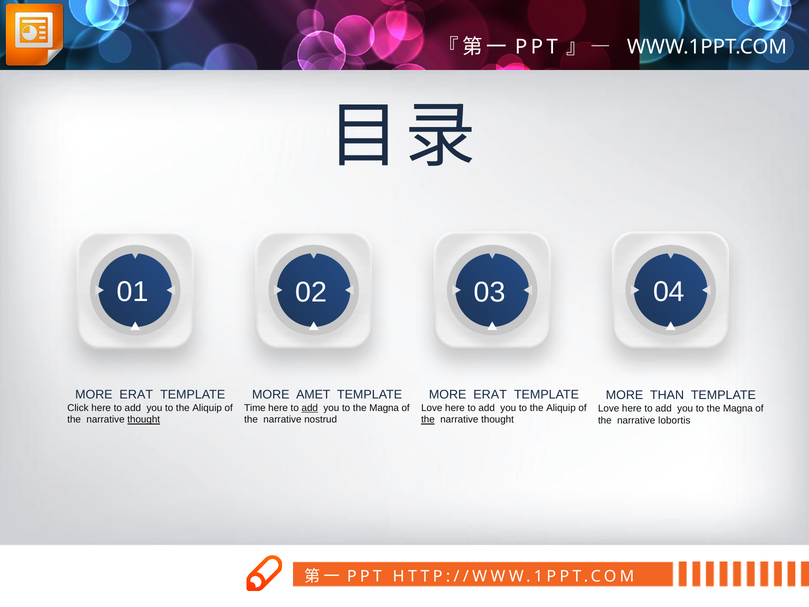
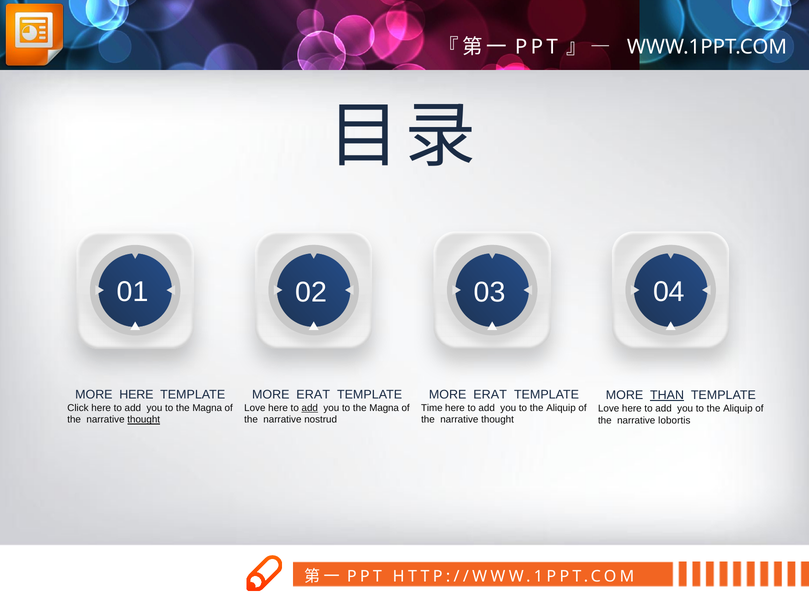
ERAT at (136, 394): ERAT -> HERE
AMET at (313, 394): AMET -> ERAT
THAN underline: none -> present
Aliquip at (207, 408): Aliquip -> Magna
Time at (255, 408): Time -> Love
Love at (432, 408): Love -> Time
Magna at (738, 409): Magna -> Aliquip
the at (428, 420) underline: present -> none
